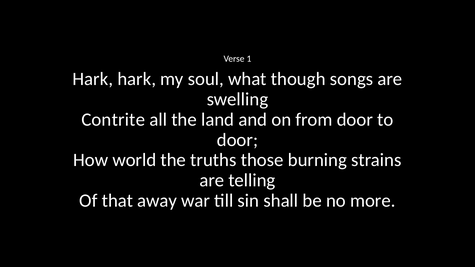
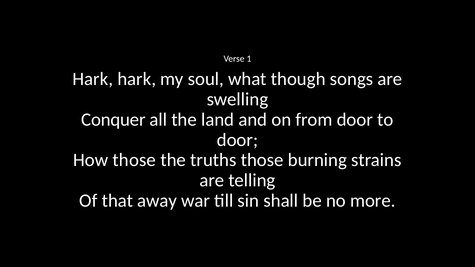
Contrite: Contrite -> Conquer
How world: world -> those
